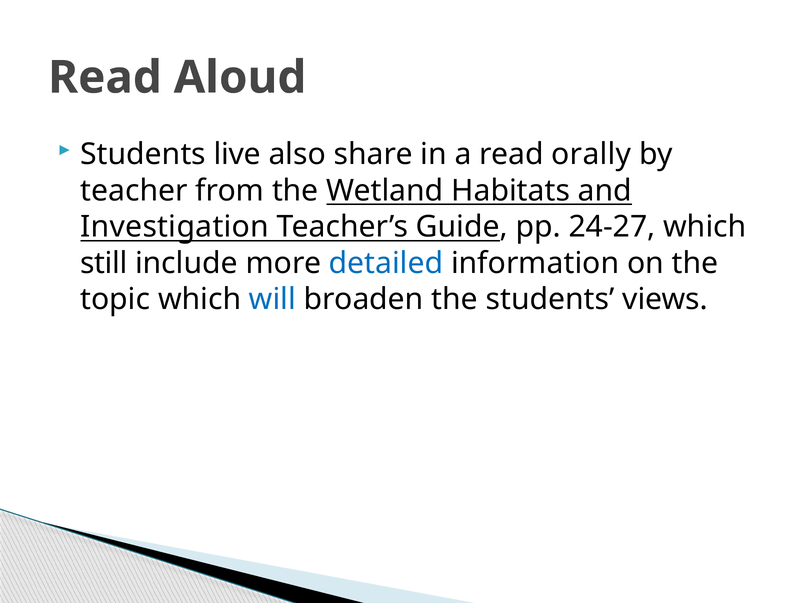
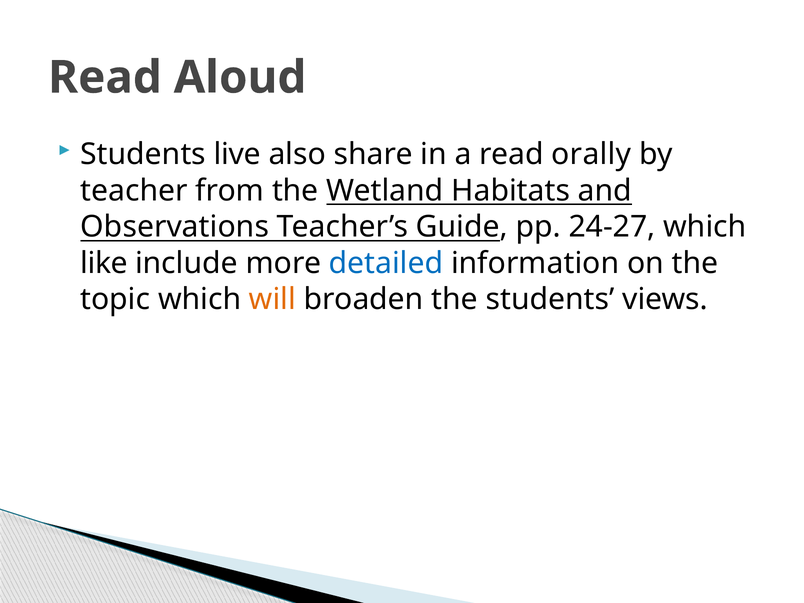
Investigation: Investigation -> Observations
still: still -> like
will colour: blue -> orange
